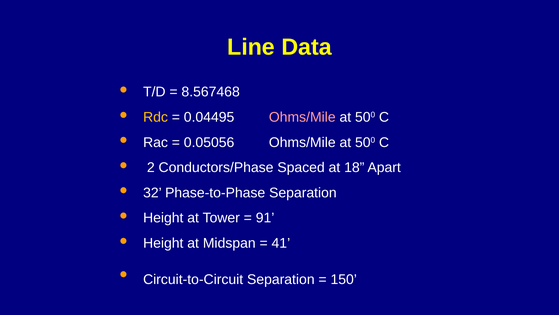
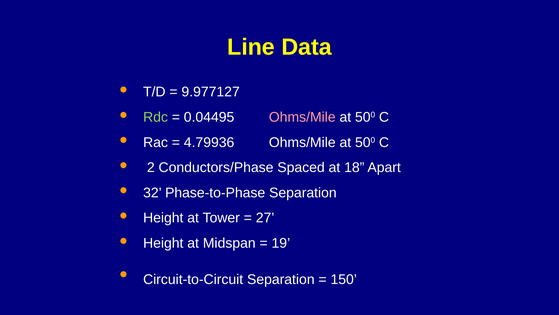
8.567468: 8.567468 -> 9.977127
Rdc colour: yellow -> light green
0.05056: 0.05056 -> 4.79936
91: 91 -> 27
41: 41 -> 19
